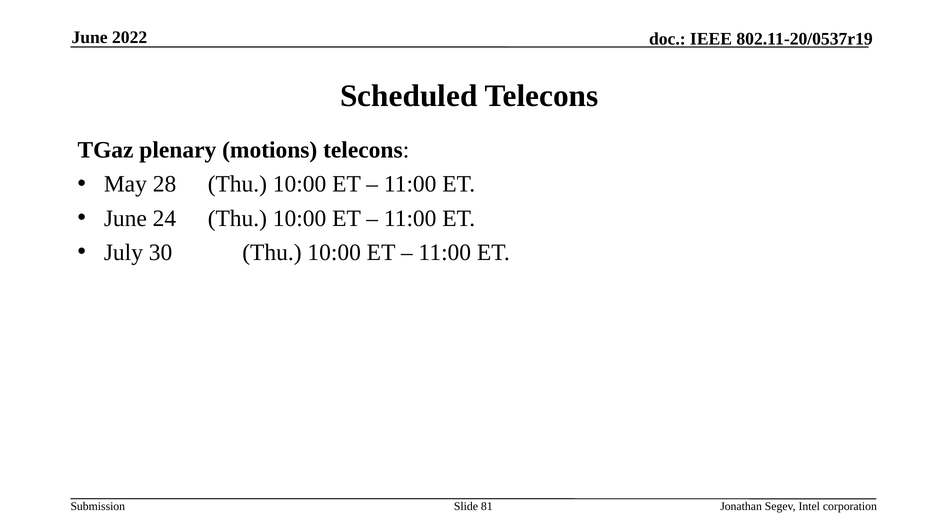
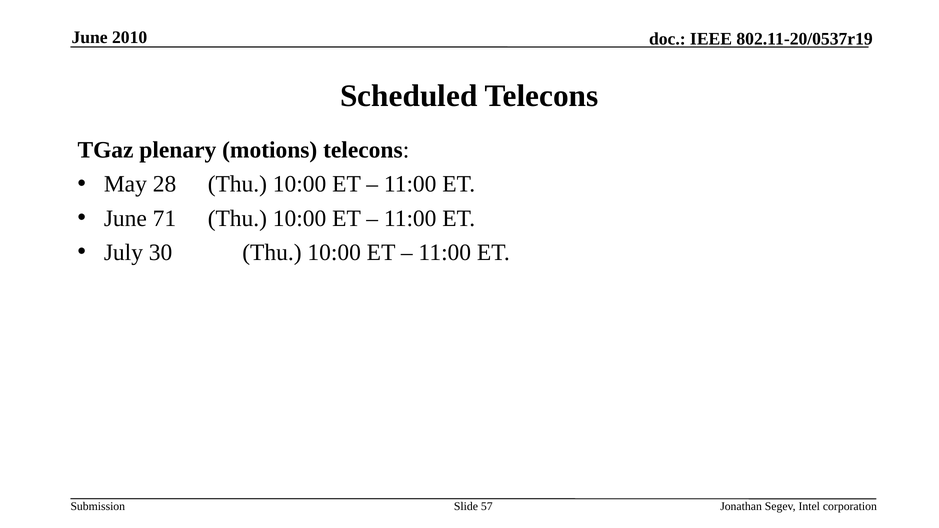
2022: 2022 -> 2010
24: 24 -> 71
81: 81 -> 57
